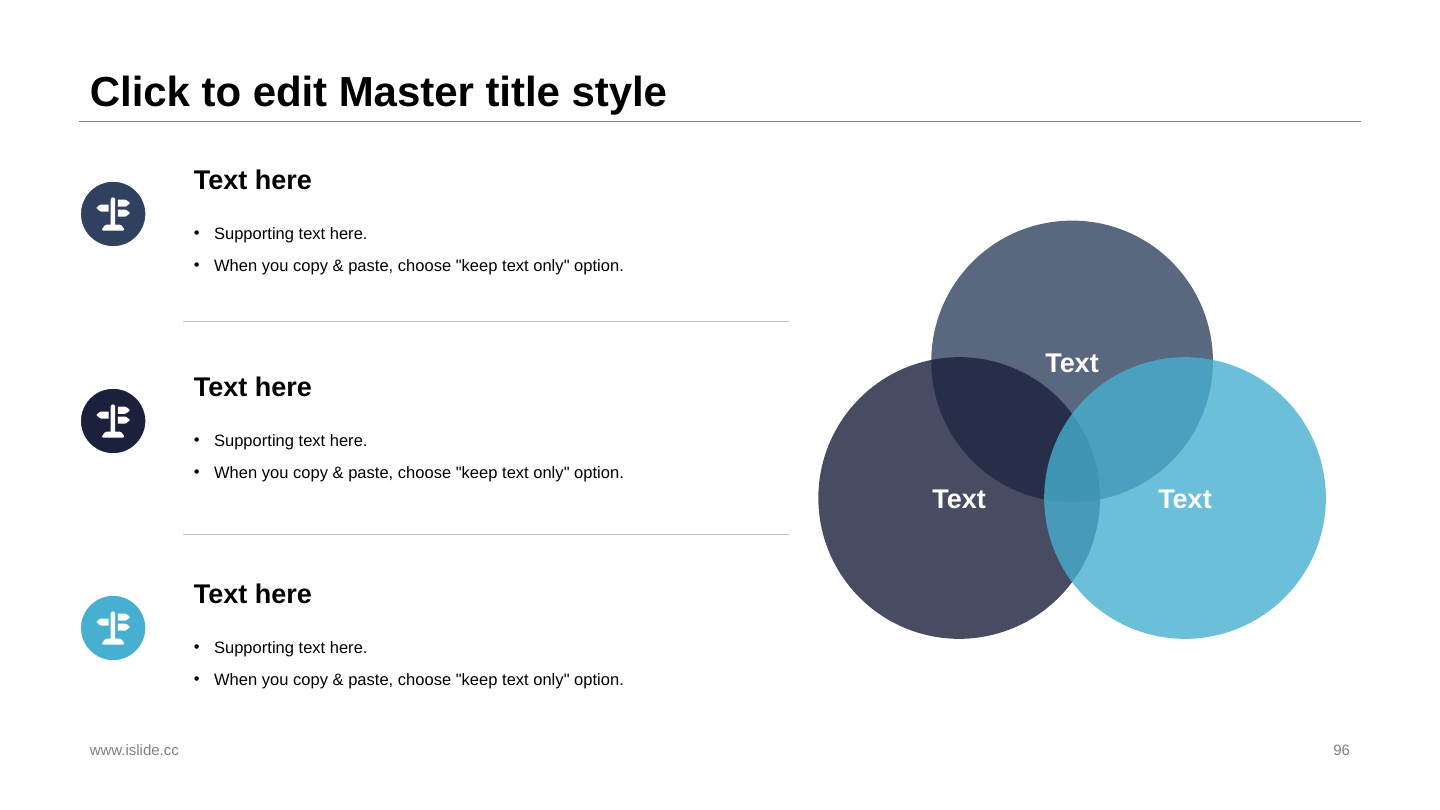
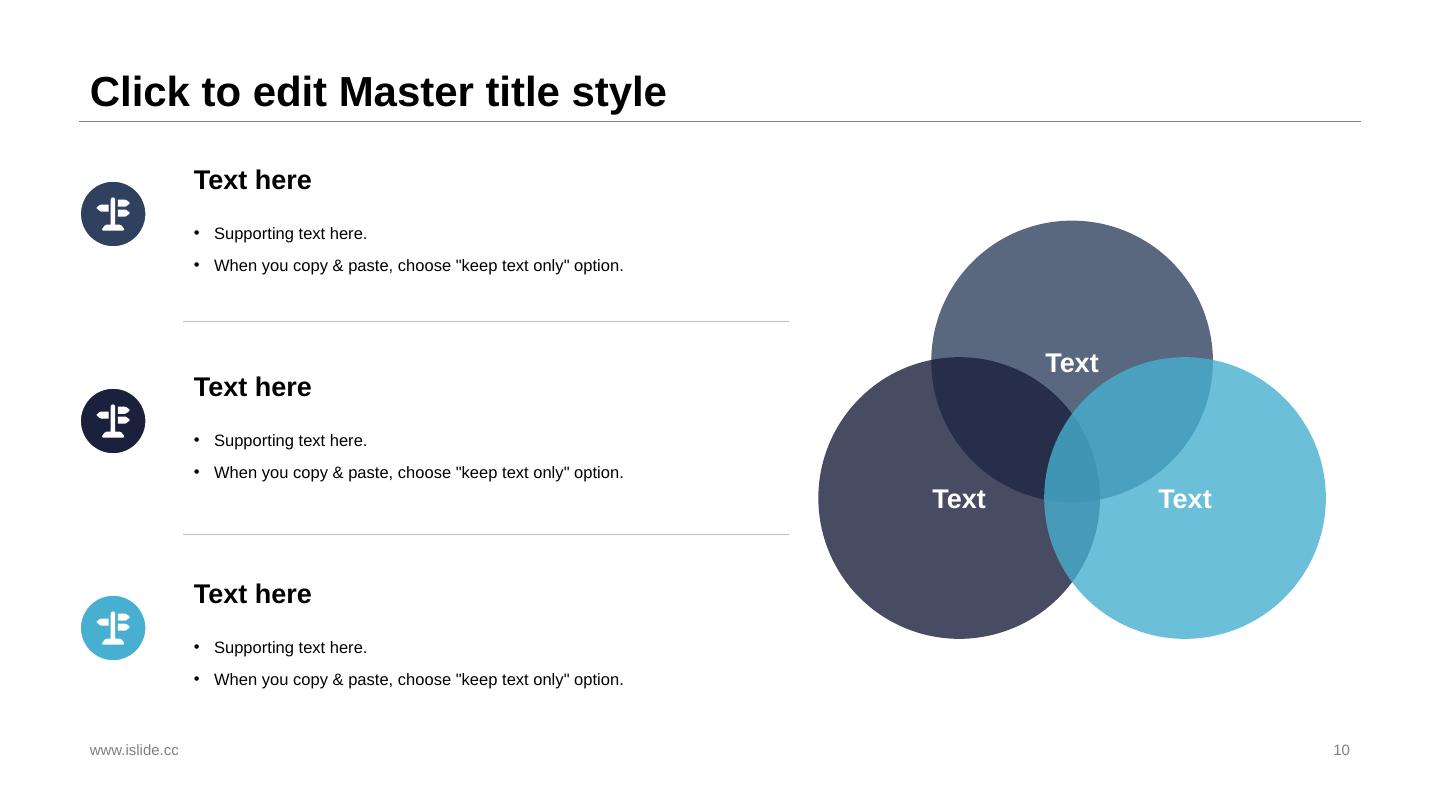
96: 96 -> 10
